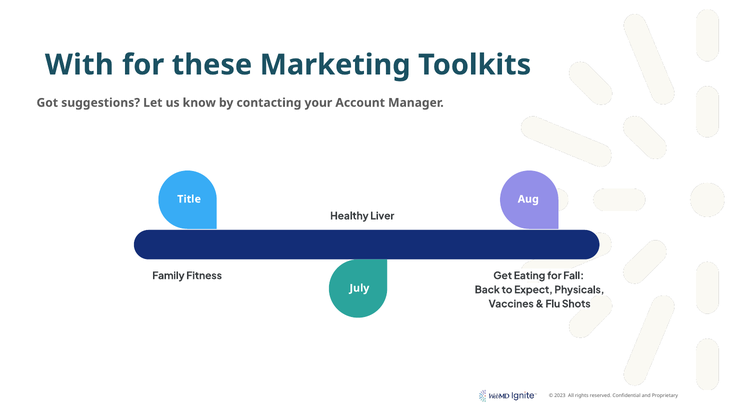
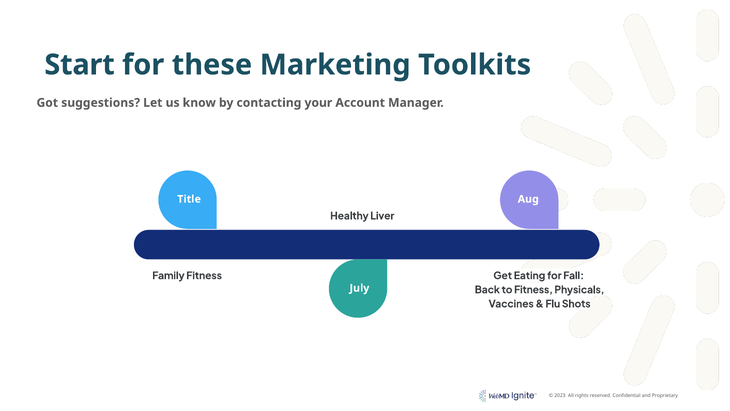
With: With -> Start
to Expect: Expect -> Fitness
